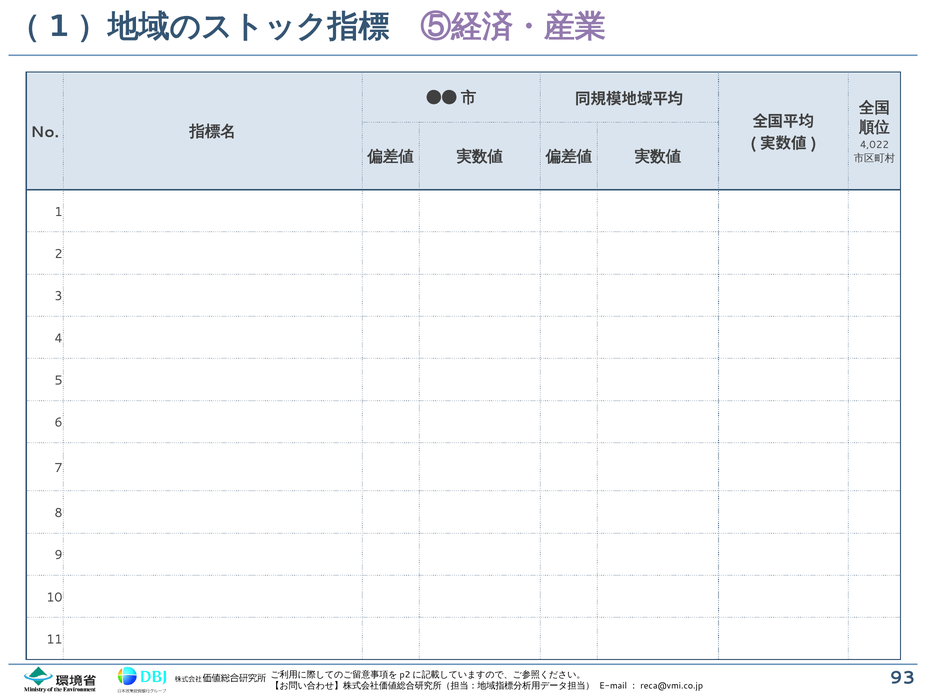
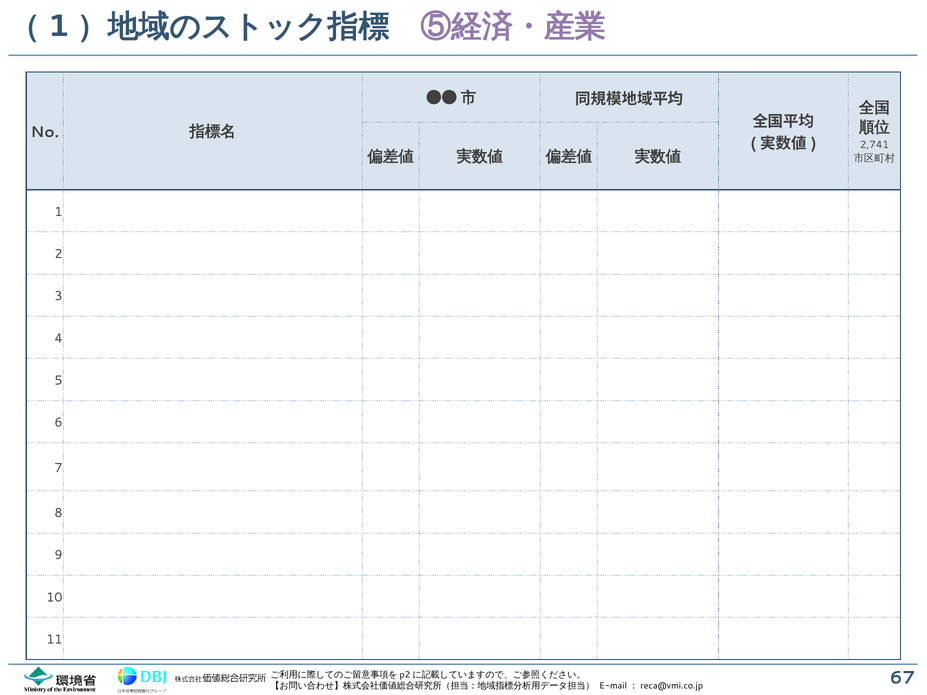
4,022: 4,022 -> 2,741
93: 93 -> 67
